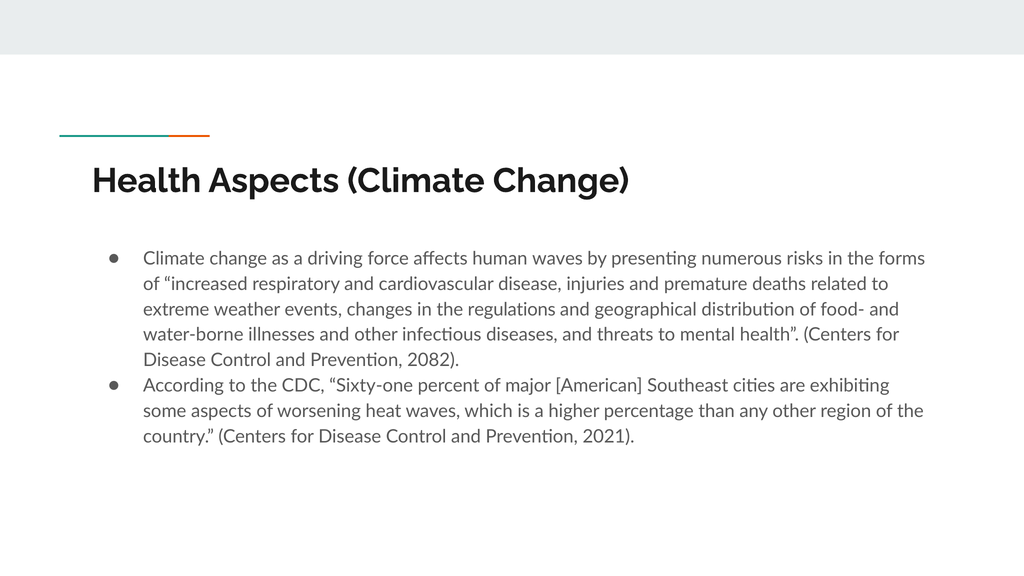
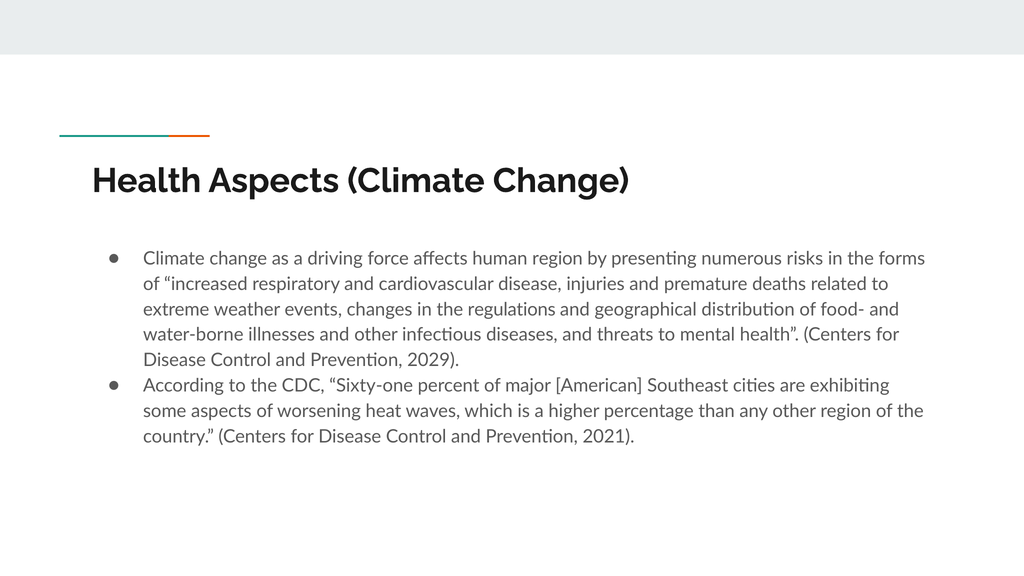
human waves: waves -> region
2082: 2082 -> 2029
